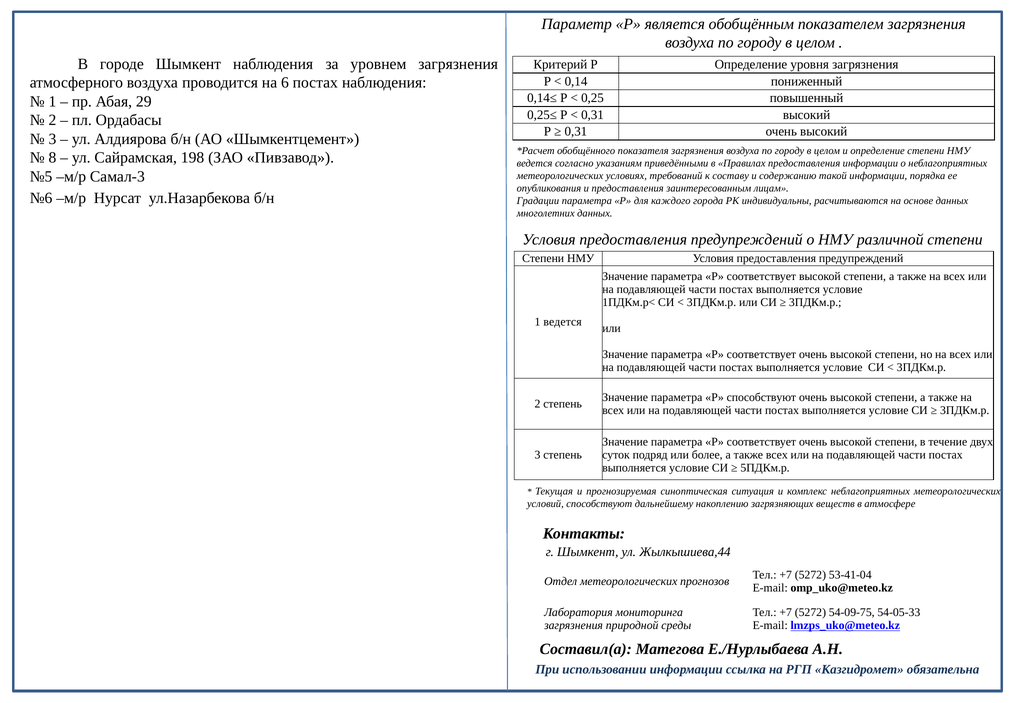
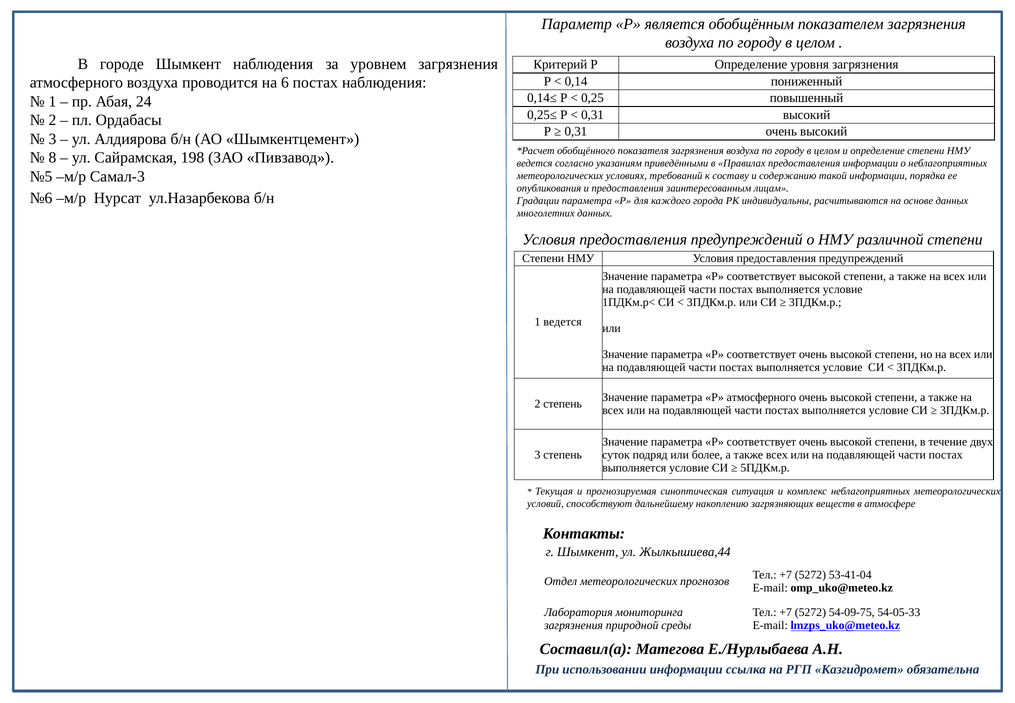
29: 29 -> 24
Р способствуют: способствуют -> атмосферного
